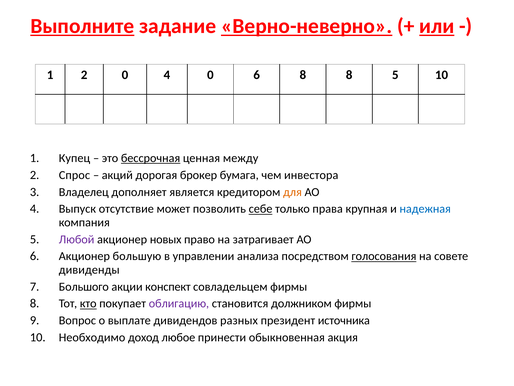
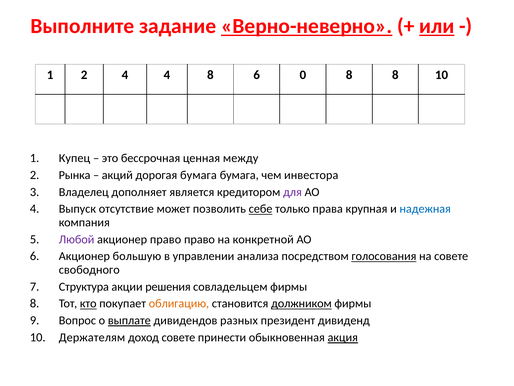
Выполните underline: present -> none
2 0: 0 -> 4
4 0: 0 -> 8
6 8: 8 -> 0
8 5: 5 -> 8
бессрочная underline: present -> none
Спрос: Спрос -> Рынка
дорогая брокер: брокер -> бумага
для colour: orange -> purple
акционер новых: новых -> право
затрагивает: затрагивает -> конкретной
дивиденды: дивиденды -> свободного
Большого: Большого -> Структура
конспект: конспект -> решения
облигацию colour: purple -> orange
должником underline: none -> present
выплате underline: none -> present
источника: источника -> дивиденд
Необходимо: Необходимо -> Держателям
доход любое: любое -> совете
акция underline: none -> present
